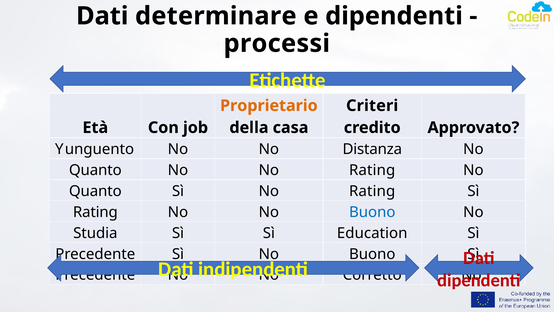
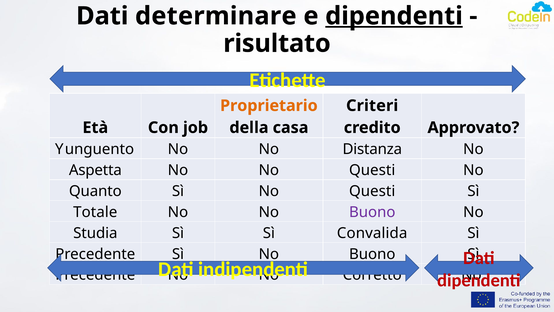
dipendenti at (394, 16) underline: none -> present
processi: processi -> risultato
Quanto at (95, 170): Quanto -> Aspetta
No No Rating: Rating -> Questi
Sì No Rating: Rating -> Questi
Rating at (95, 212): Rating -> Totale
Buono at (372, 212) colour: blue -> purple
Education: Education -> Convalida
